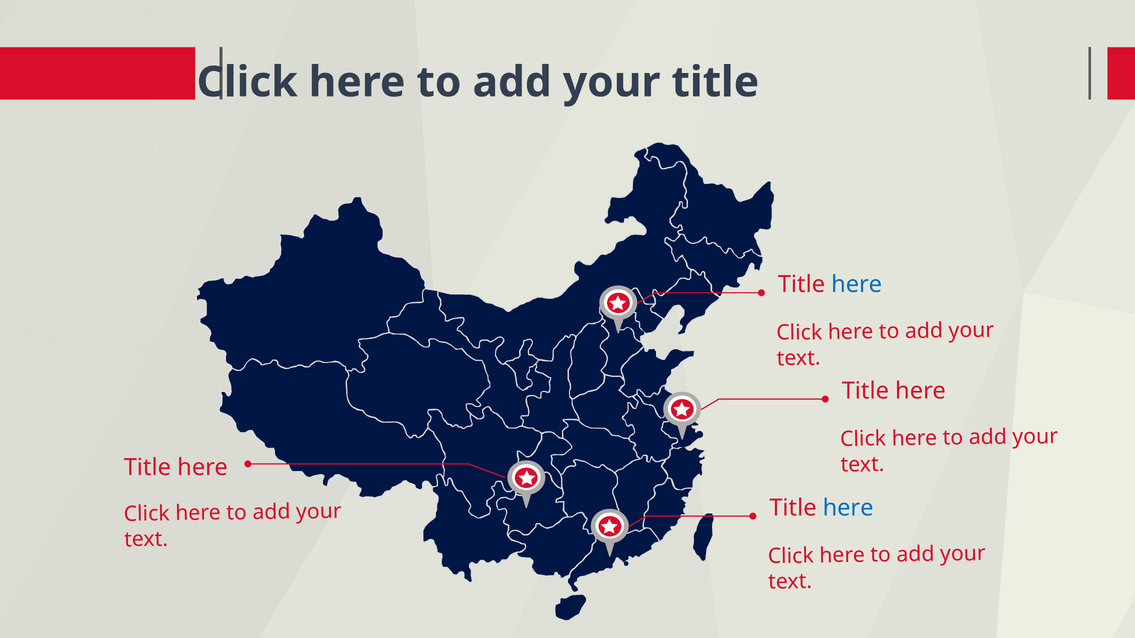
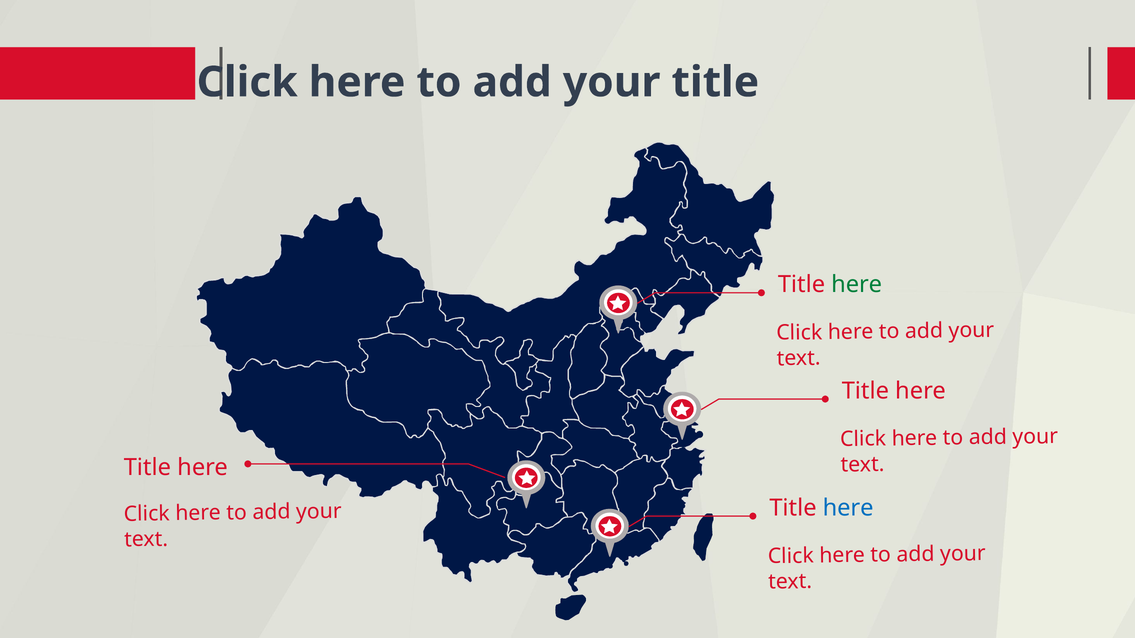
here at (857, 285) colour: blue -> green
